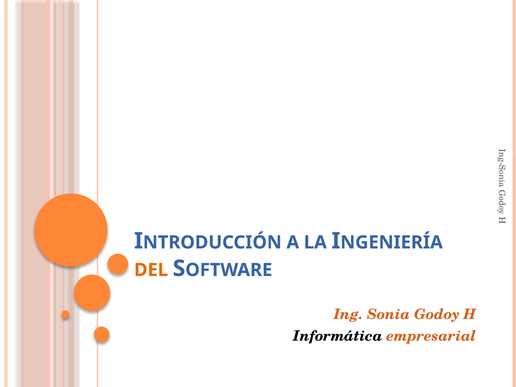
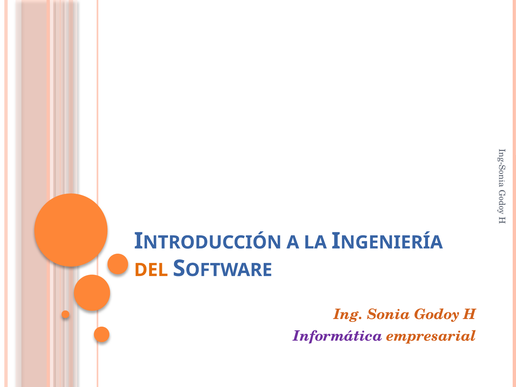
Informática colour: black -> purple
